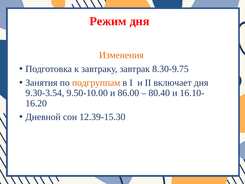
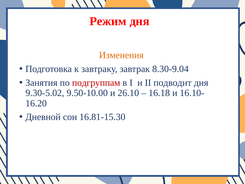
8.30-9.75: 8.30-9.75 -> 8.30-9.04
подгруппам colour: orange -> red
включает: включает -> подводит
9.30-3.54: 9.30-3.54 -> 9.30-5.02
86.00: 86.00 -> 26.10
80.40: 80.40 -> 16.18
12.39-15.30: 12.39-15.30 -> 16.81-15.30
